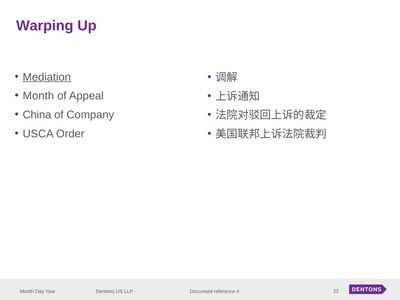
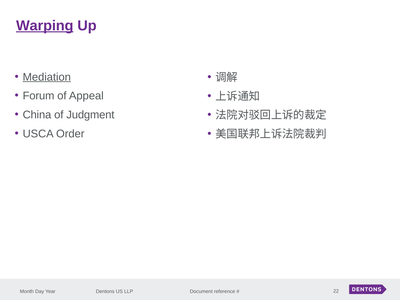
Warping underline: none -> present
Month at (38, 96): Month -> Forum
Company: Company -> Judgment
